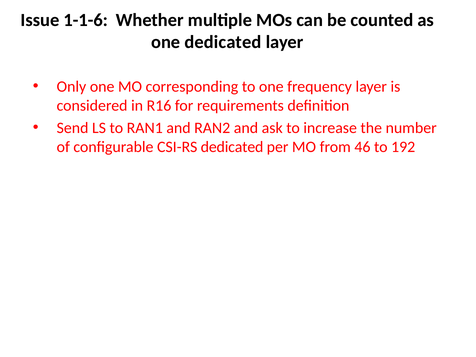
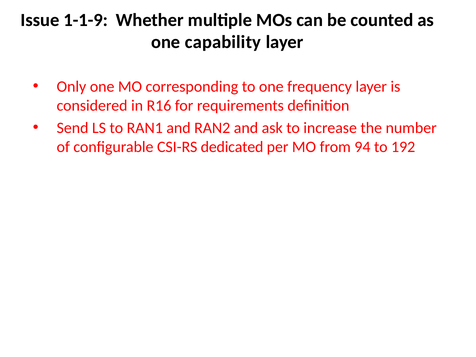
1-1-6: 1-1-6 -> 1-1-9
one dedicated: dedicated -> capability
46: 46 -> 94
